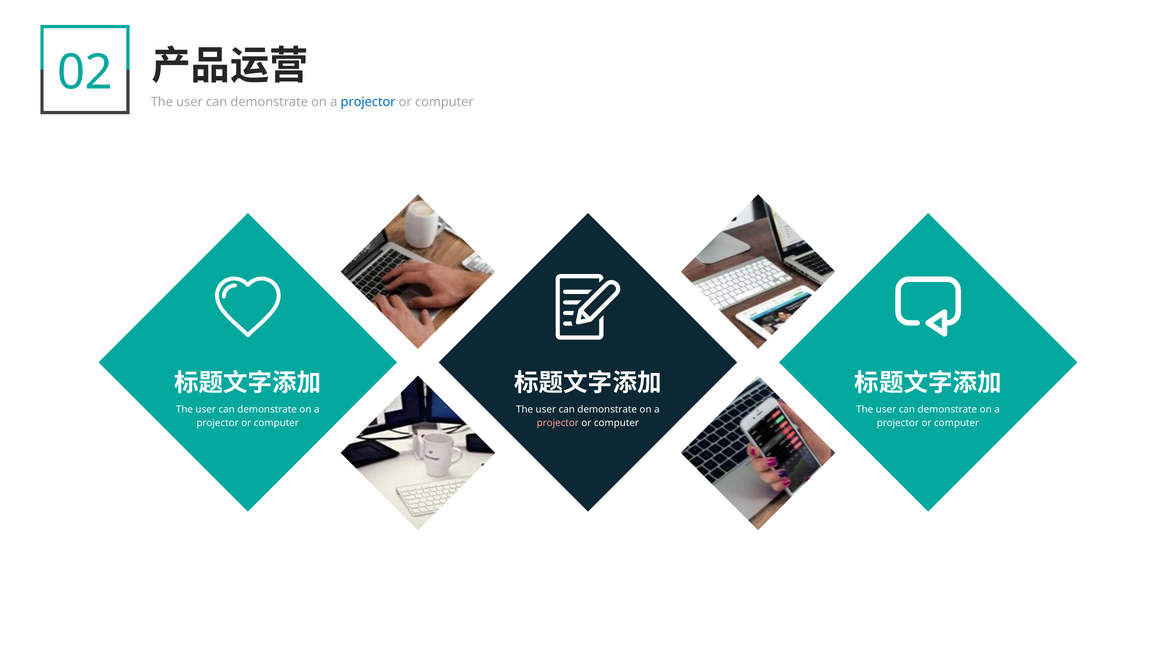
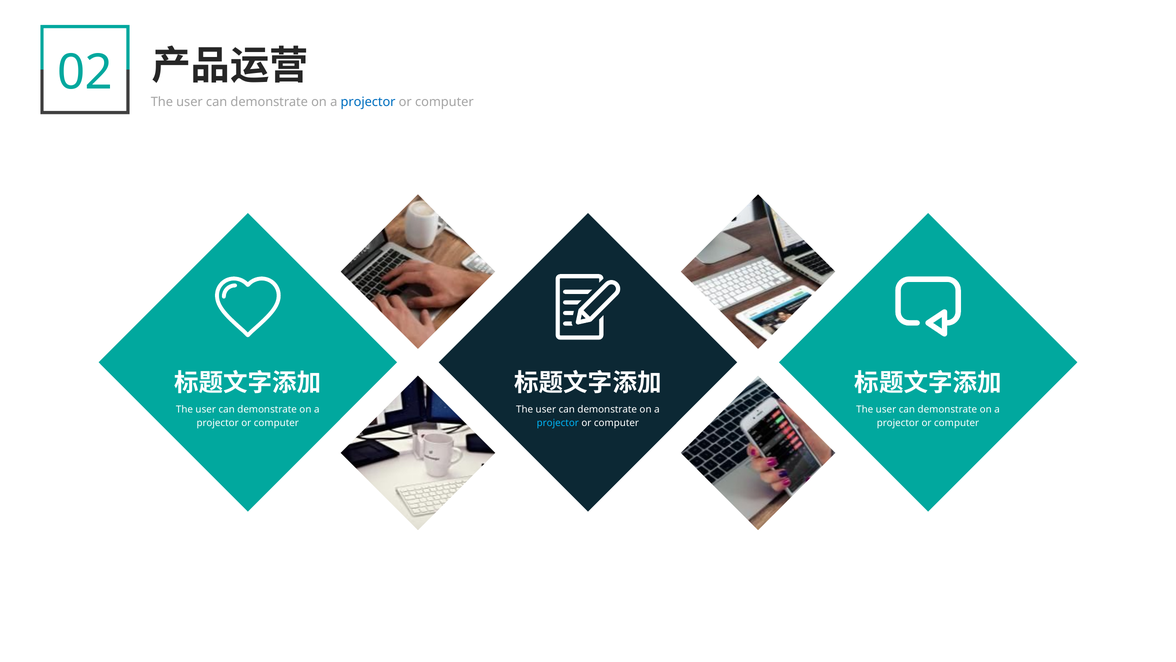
projector at (558, 423) colour: pink -> light blue
